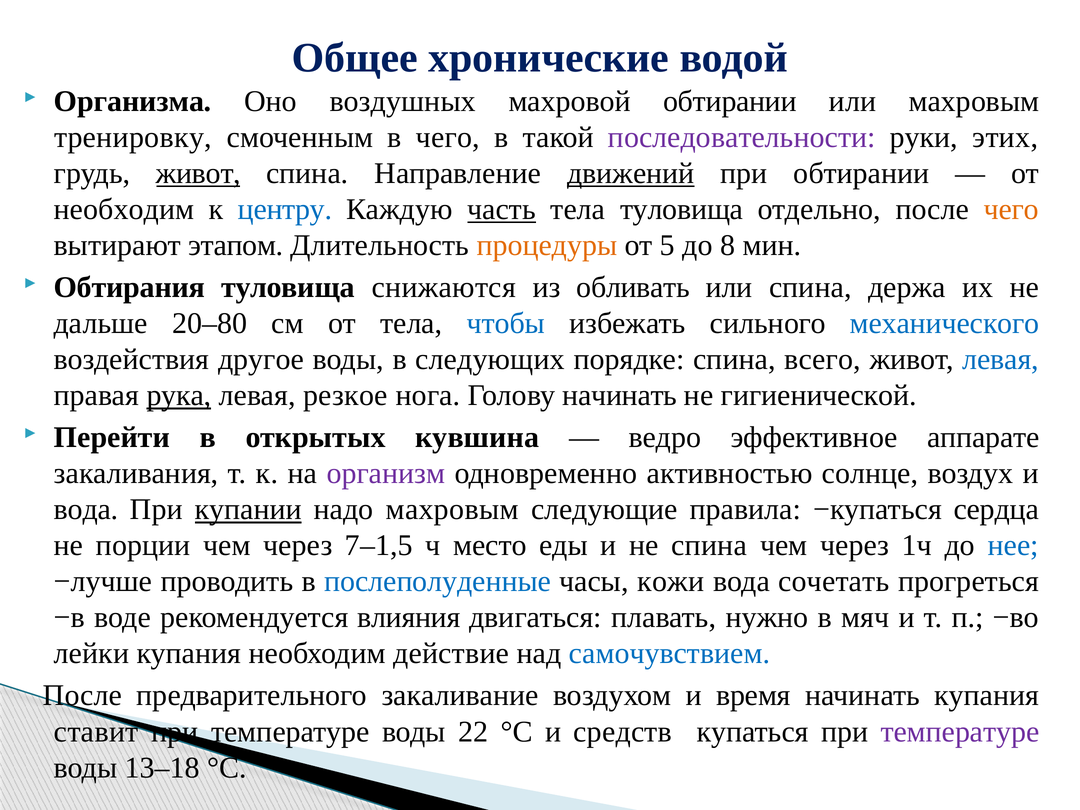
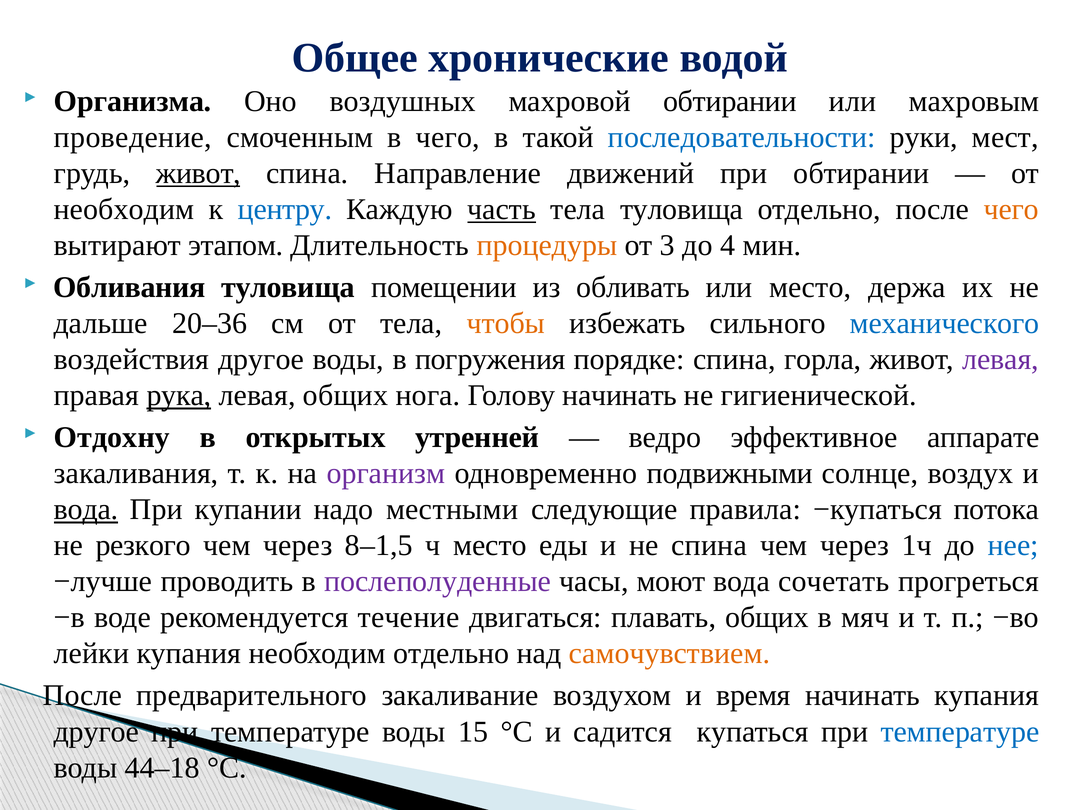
тренировку: тренировку -> проведение
последовательности colour: purple -> blue
этих: этих -> мест
движений underline: present -> none
5: 5 -> 3
8: 8 -> 4
Обтирания: Обтирания -> Обливания
снижаются: снижаются -> помещении
или спина: спина -> место
20–80: 20–80 -> 20–36
чтобы colour: blue -> orange
следующих: следующих -> погружения
всего: всего -> горла
левая at (1001, 359) colour: blue -> purple
левая резкое: резкое -> общих
Перейти: Перейти -> Отдохну
кувшина: кувшина -> утренней
активностью: активностью -> подвижными
вода at (86, 510) underline: none -> present
купании underline: present -> none
надо махровым: махровым -> местными
сердца: сердца -> потока
порции: порции -> резкого
7–1,5: 7–1,5 -> 8–1,5
послеполуденные colour: blue -> purple
кожи: кожи -> моют
влияния: влияния -> течение
плавать нужно: нужно -> общих
необходим действие: действие -> отдельно
самочувствием colour: blue -> orange
ставит at (96, 732): ставит -> другое
22: 22 -> 15
средств: средств -> садится
температуре at (960, 732) colour: purple -> blue
13–18: 13–18 -> 44–18
